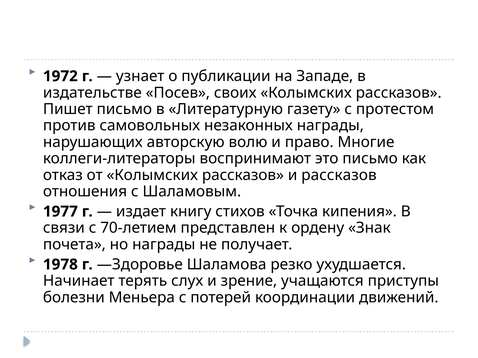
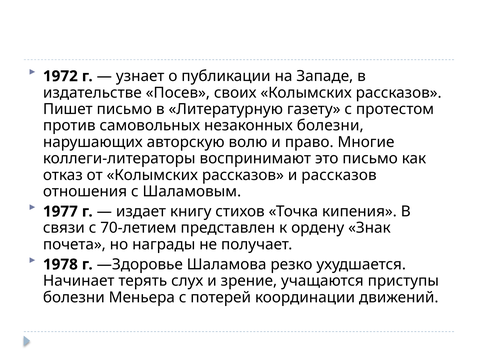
незаконных награды: награды -> болезни
